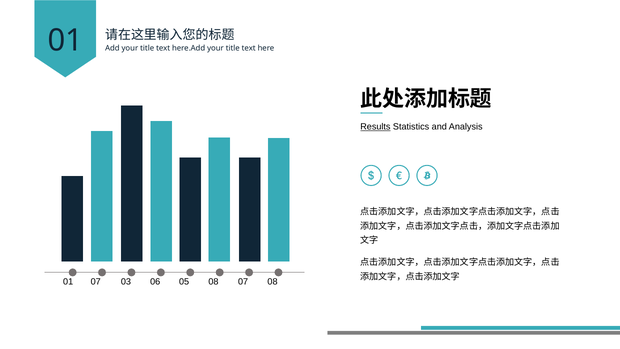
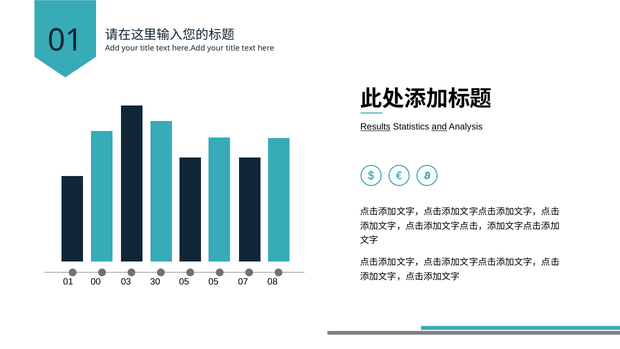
and underline: none -> present
01 07: 07 -> 00
06: 06 -> 30
05 08: 08 -> 05
